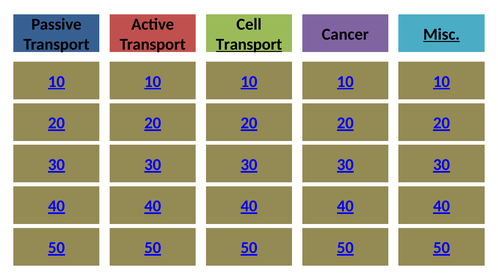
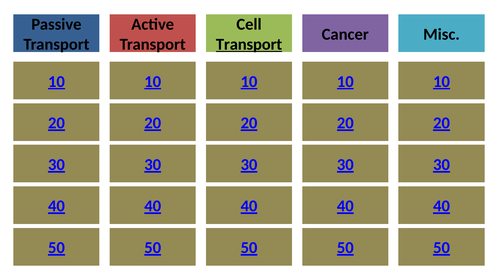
Misc underline: present -> none
